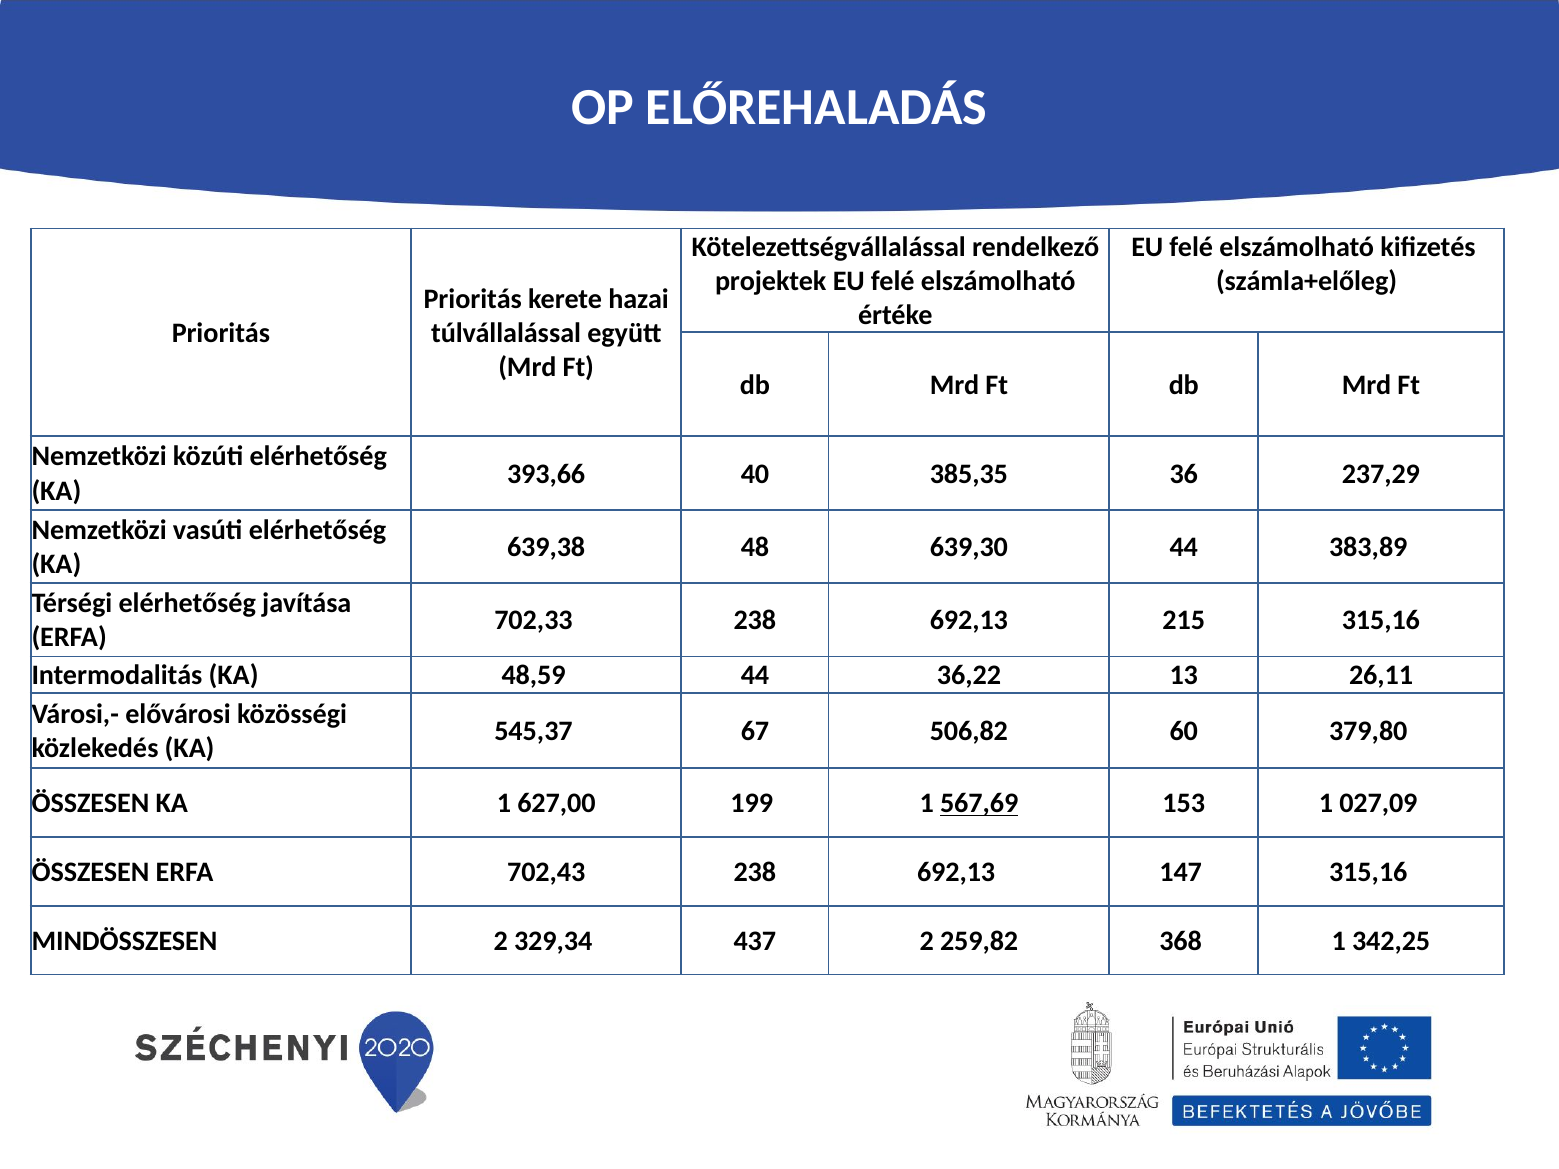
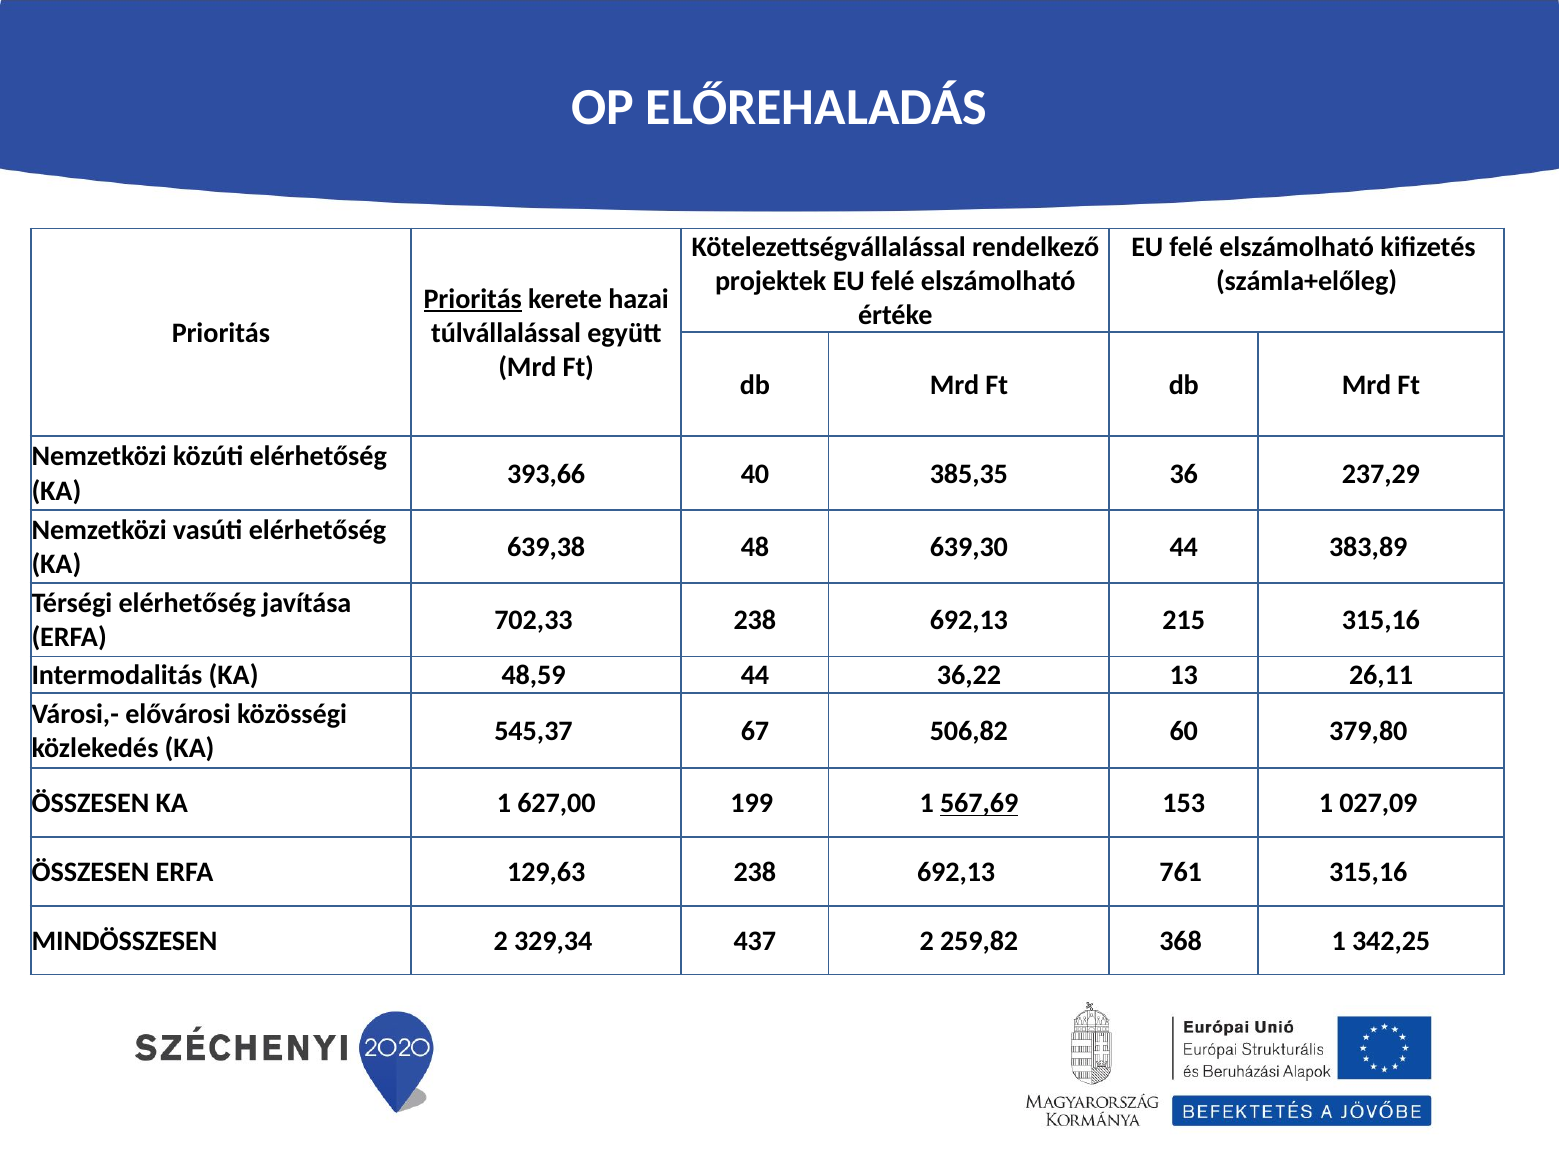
Prioritás at (473, 299) underline: none -> present
702,43: 702,43 -> 129,63
147: 147 -> 761
